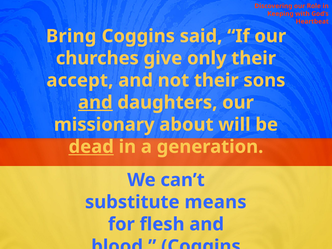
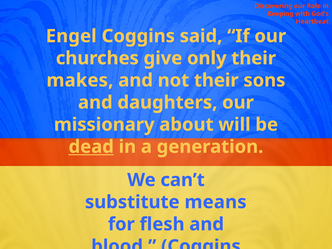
Bring: Bring -> Engel
accept: accept -> makes
and at (95, 102) underline: present -> none
